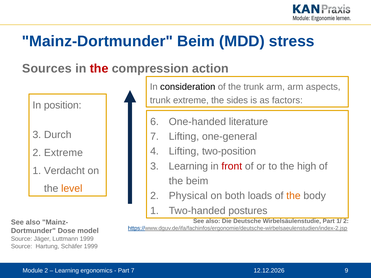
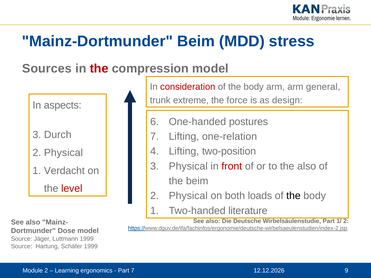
compression action: action -> model
consideration colour: black -> red
trunk at (254, 87): trunk -> body
aspects: aspects -> general
sides: sides -> force
factors: factors -> design
position: position -> aspects
literature: literature -> postures
one-general: one-general -> one-relation
Extreme at (63, 153): Extreme -> Physical
3 Learning: Learning -> Physical
the high: high -> also
level colour: orange -> red
the at (293, 196) colour: orange -> black
postures: postures -> literature
